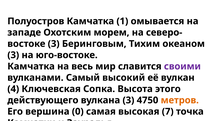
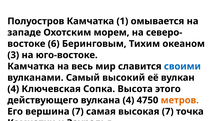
3 at (54, 44): 3 -> 6
своими colour: purple -> blue
вулкана 3: 3 -> 4
вершина 0: 0 -> 7
